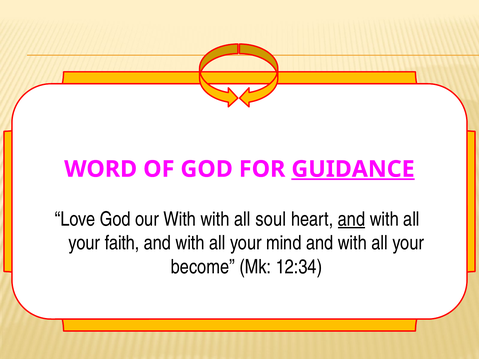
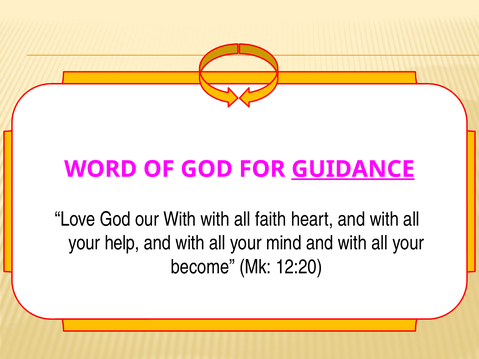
soul: soul -> faith
and at (352, 219) underline: present -> none
faith: faith -> help
12:34: 12:34 -> 12:20
